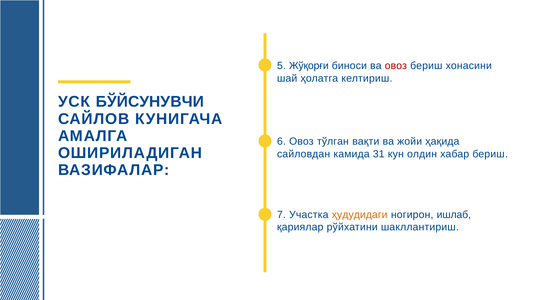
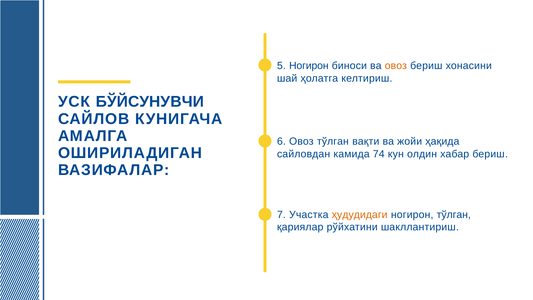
5 Жўқорғи: Жўқорғи -> Ногирон
овоз at (396, 66) colour: red -> orange
31: 31 -> 74
ногирон ишлаб: ишлаб -> тўлган
